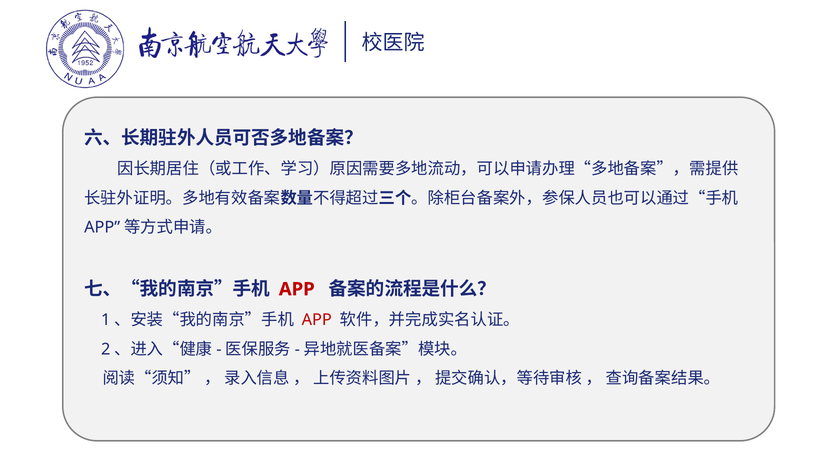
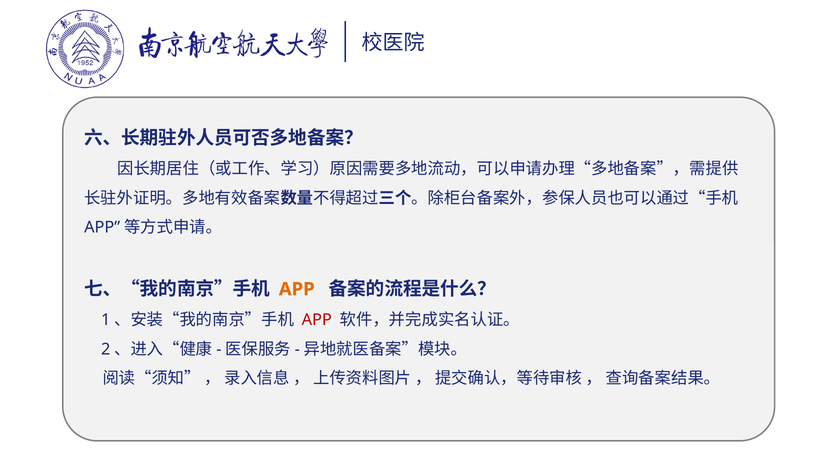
APP at (297, 289) colour: red -> orange
